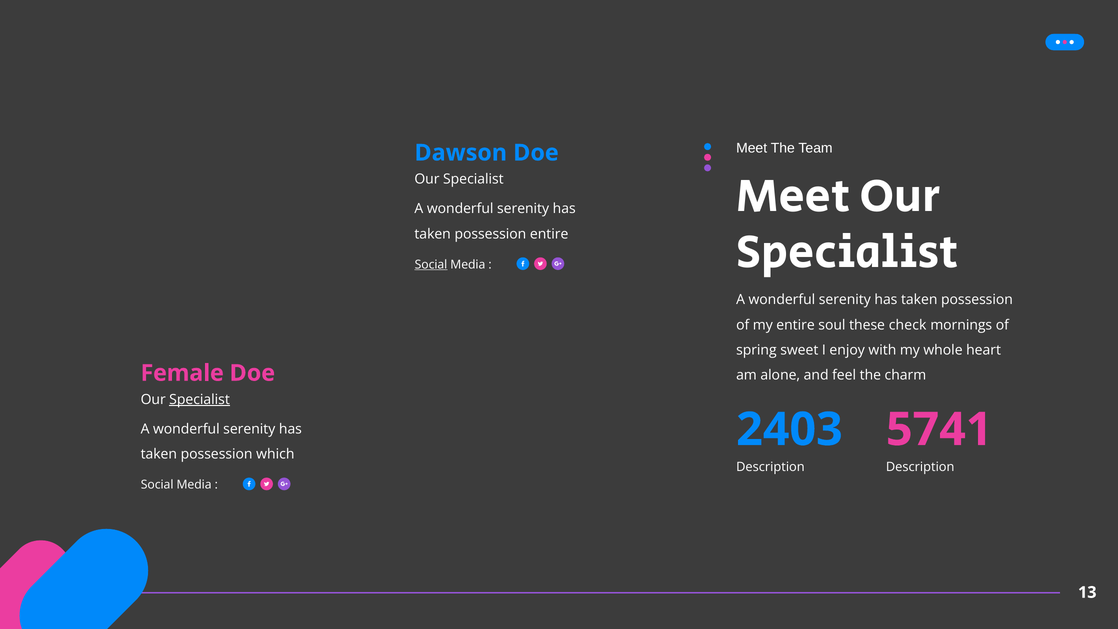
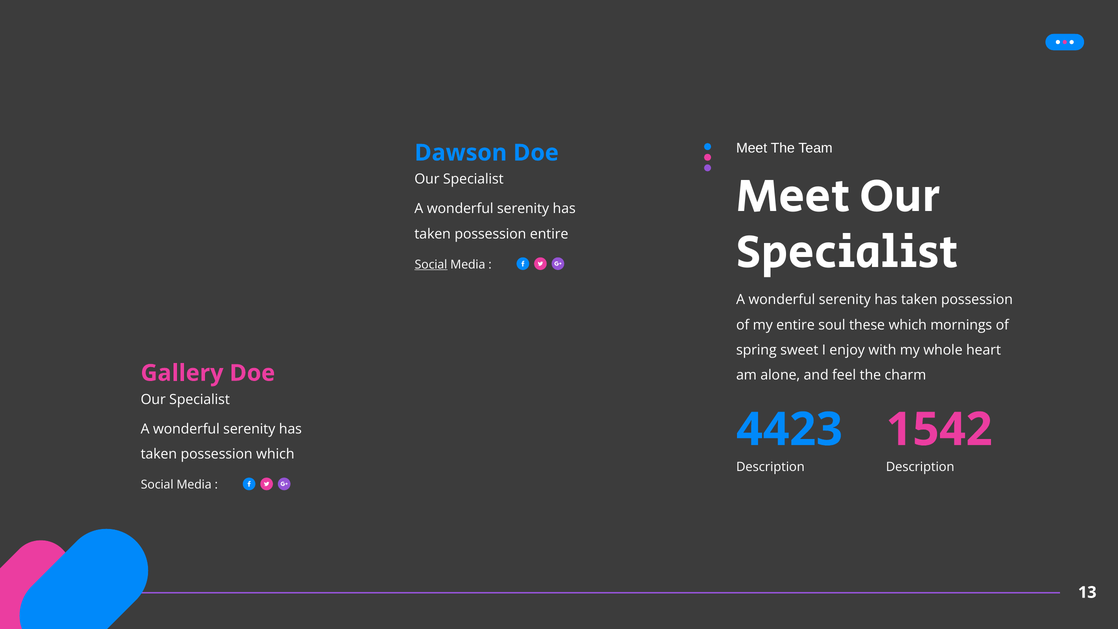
these check: check -> which
Female: Female -> Gallery
Specialist at (200, 399) underline: present -> none
2403: 2403 -> 4423
5741: 5741 -> 1542
